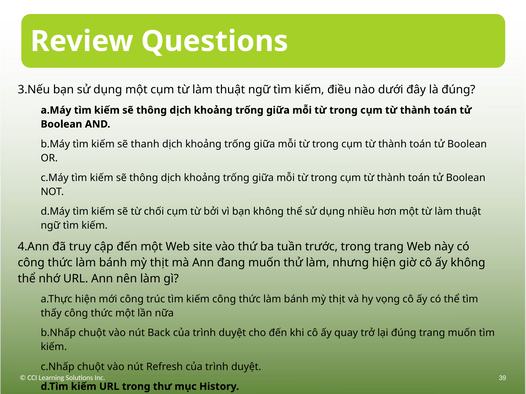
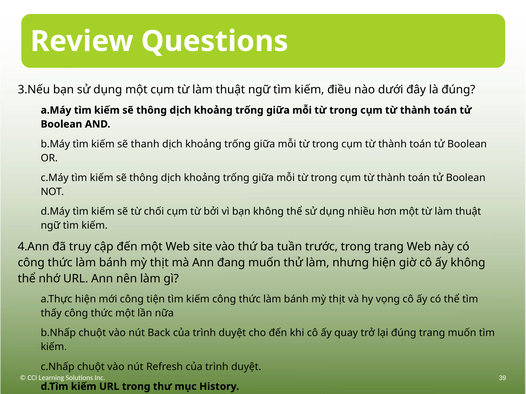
trúc: trúc -> tiện
